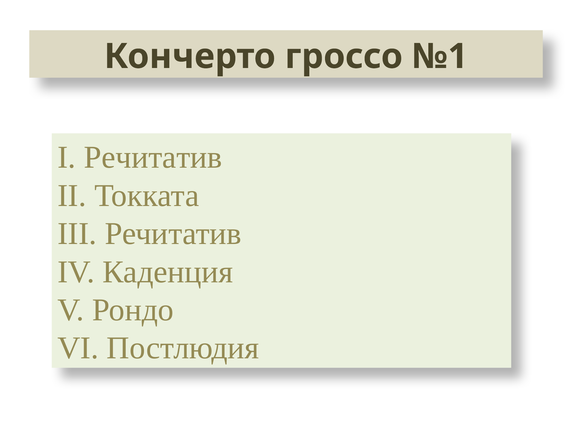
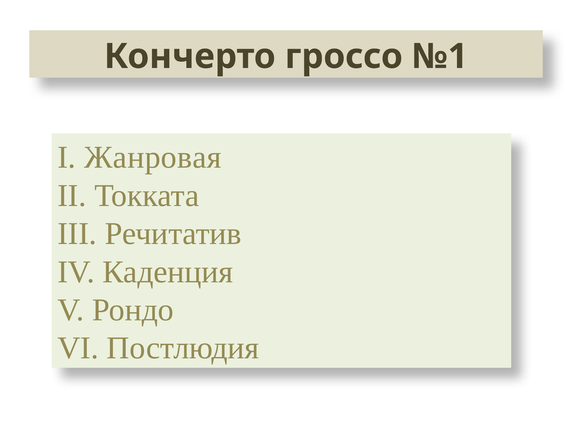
I Речитатив: Речитатив -> Жанровая
